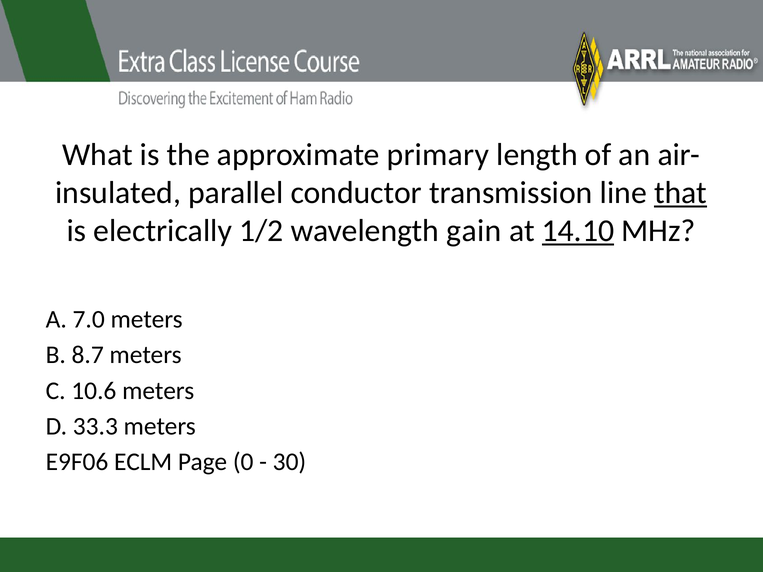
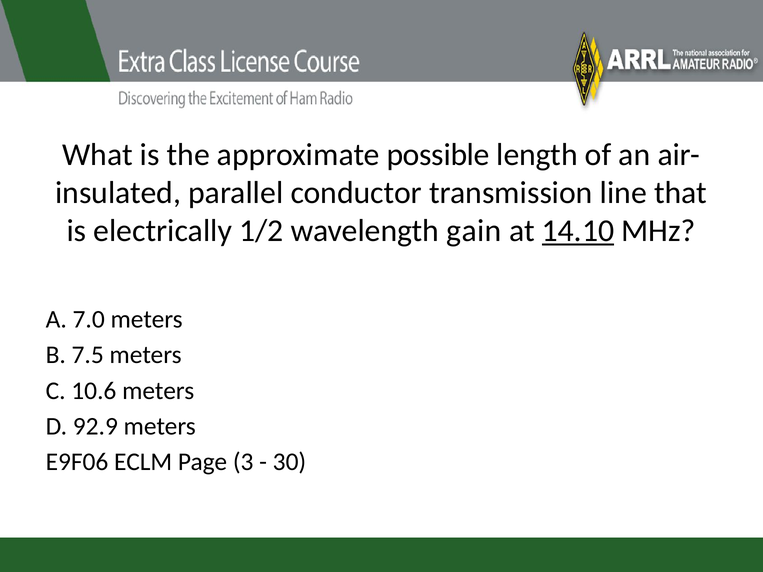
primary: primary -> possible
that underline: present -> none
8.7: 8.7 -> 7.5
33.3: 33.3 -> 92.9
0: 0 -> 3
